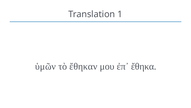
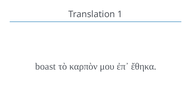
ὑμῶν: ὑμῶν -> boast
ἔθηκαν: ἔθηκαν -> καρπὸν
